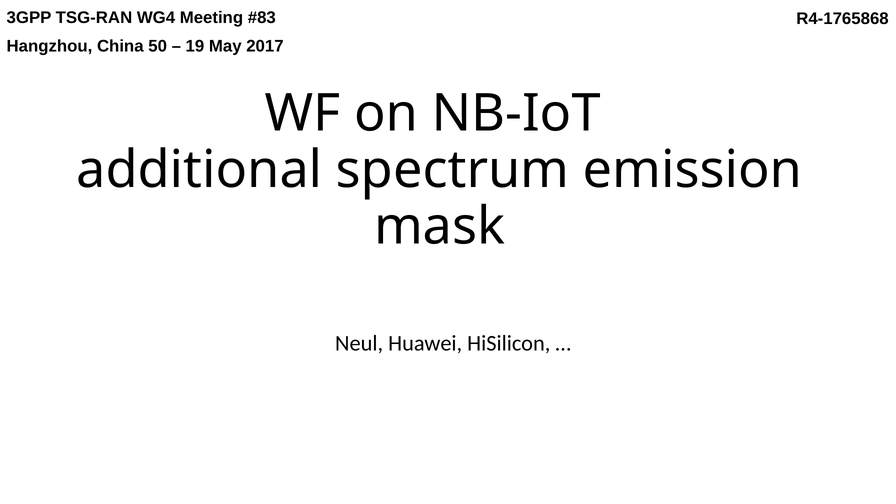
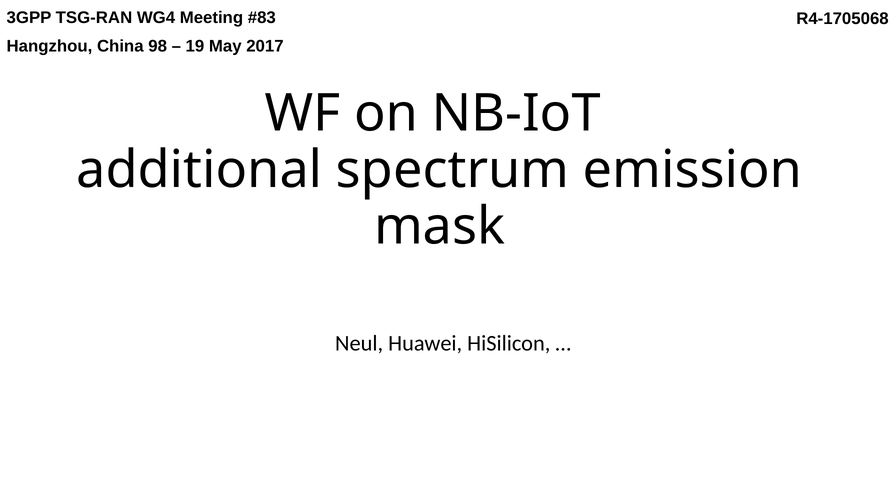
R4-1765868: R4-1765868 -> R4-1705068
50: 50 -> 98
